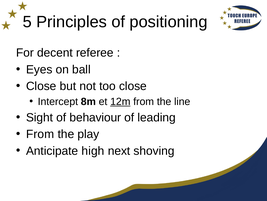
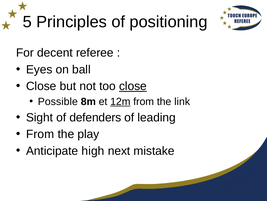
close at (133, 86) underline: none -> present
Intercept: Intercept -> Possible
line: line -> link
behaviour: behaviour -> defenders
shoving: shoving -> mistake
